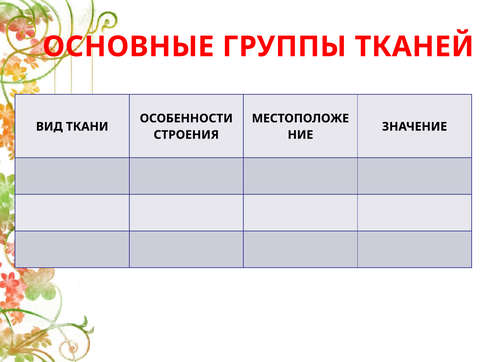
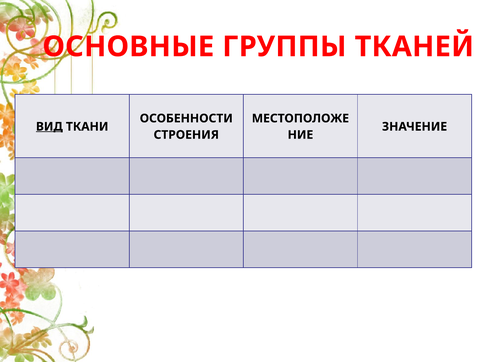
ВИД underline: none -> present
